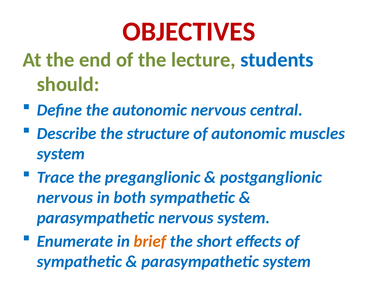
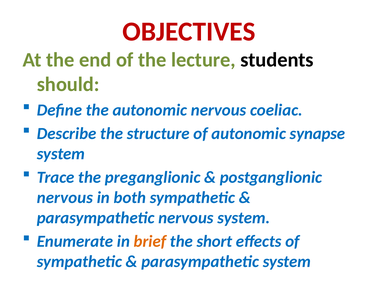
students colour: blue -> black
central: central -> coeliac
muscles: muscles -> synapse
